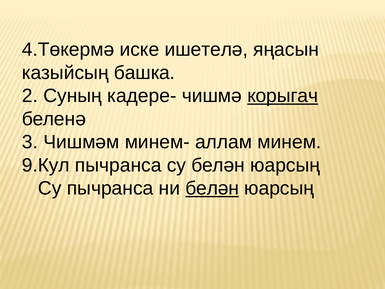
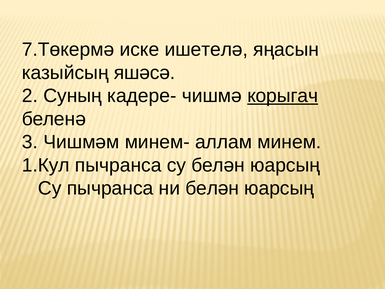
4.Төкермә: 4.Төкермә -> 7.Төкермә
башка: башка -> яшәсә
9.Кул: 9.Кул -> 1.Кул
белән at (212, 188) underline: present -> none
